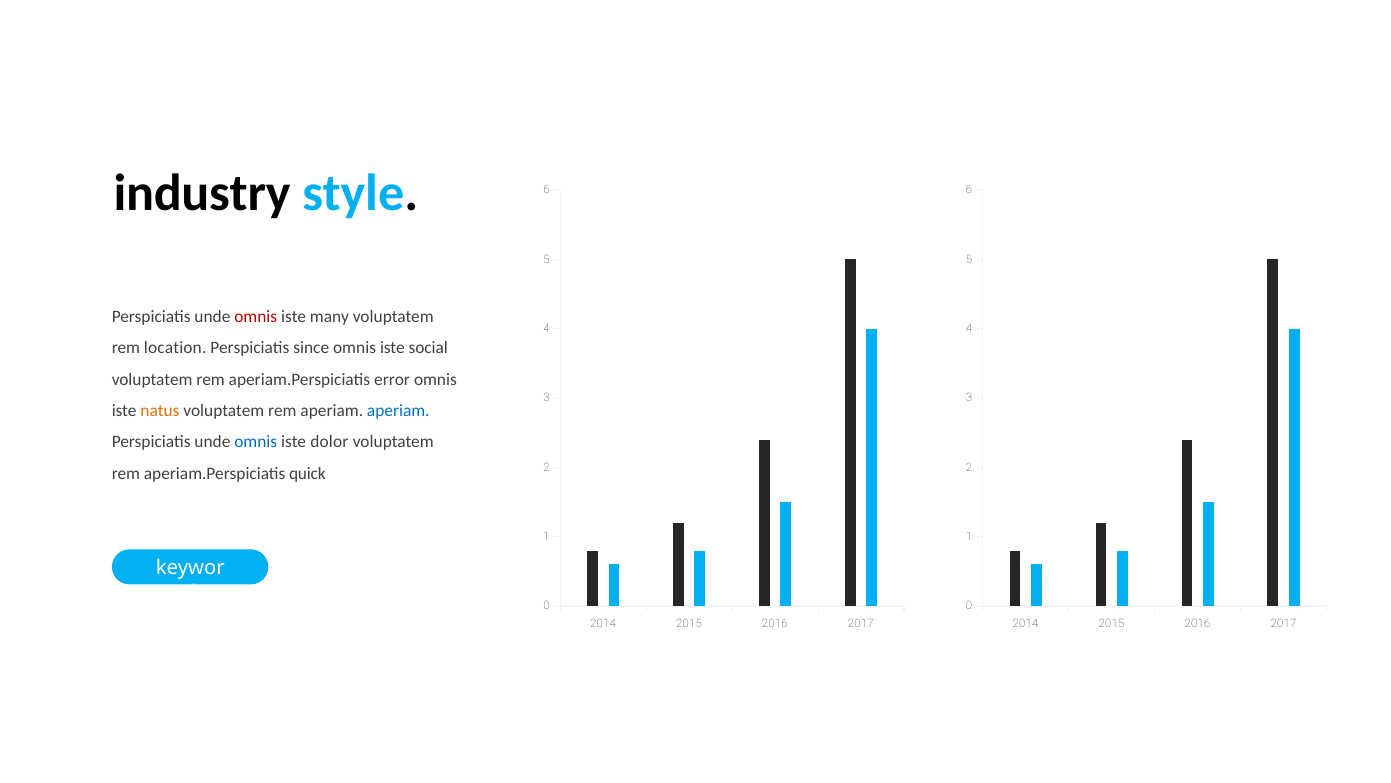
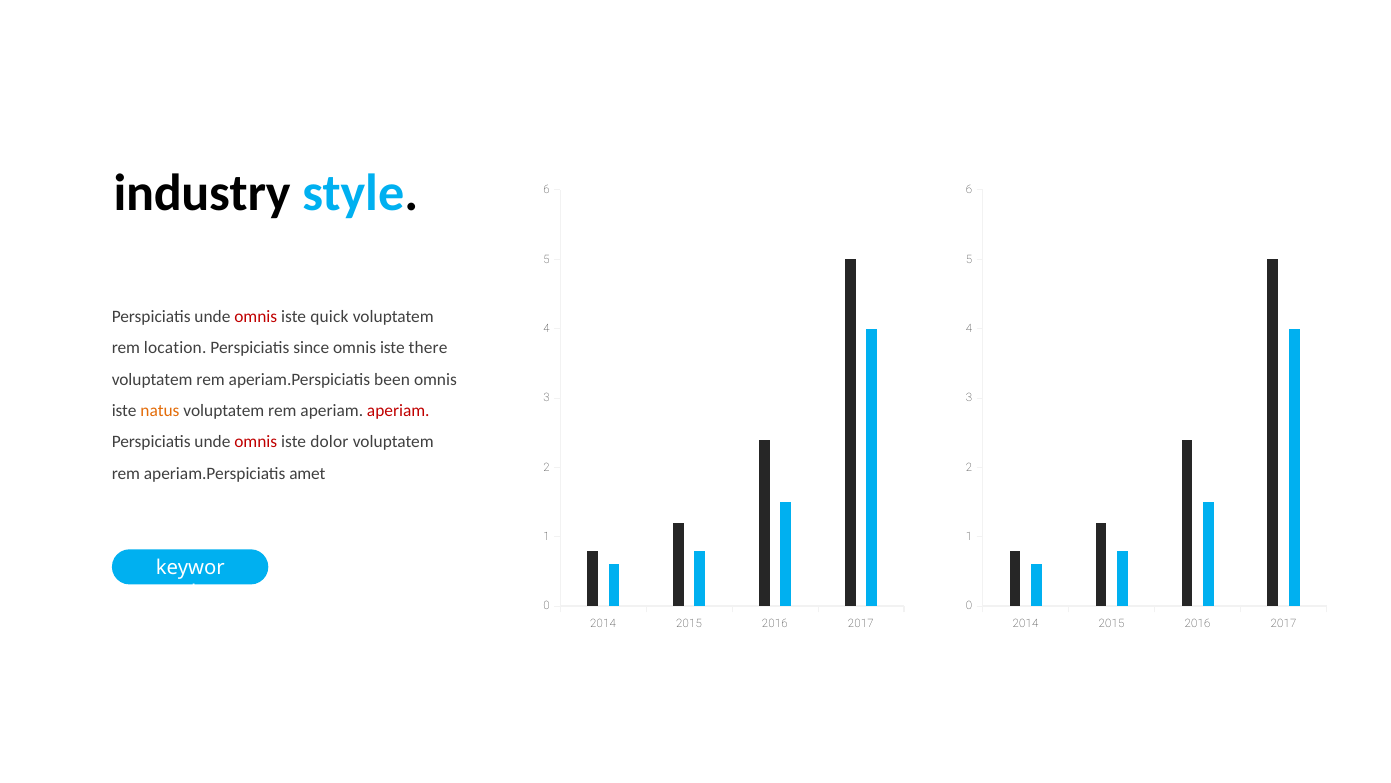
many: many -> quick
social: social -> there
error: error -> been
aperiam at (398, 410) colour: blue -> red
omnis at (256, 442) colour: blue -> red
quick: quick -> amet
